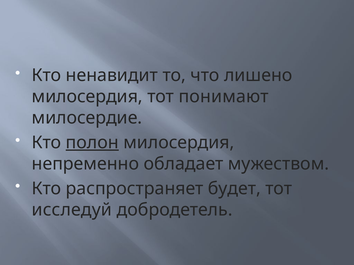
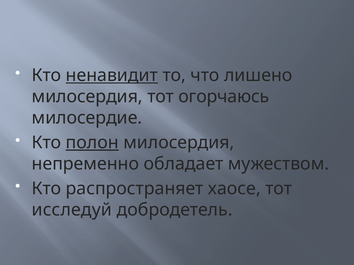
ненавидит underline: none -> present
понимают: понимают -> огорчаюсь
будет: будет -> хаосе
